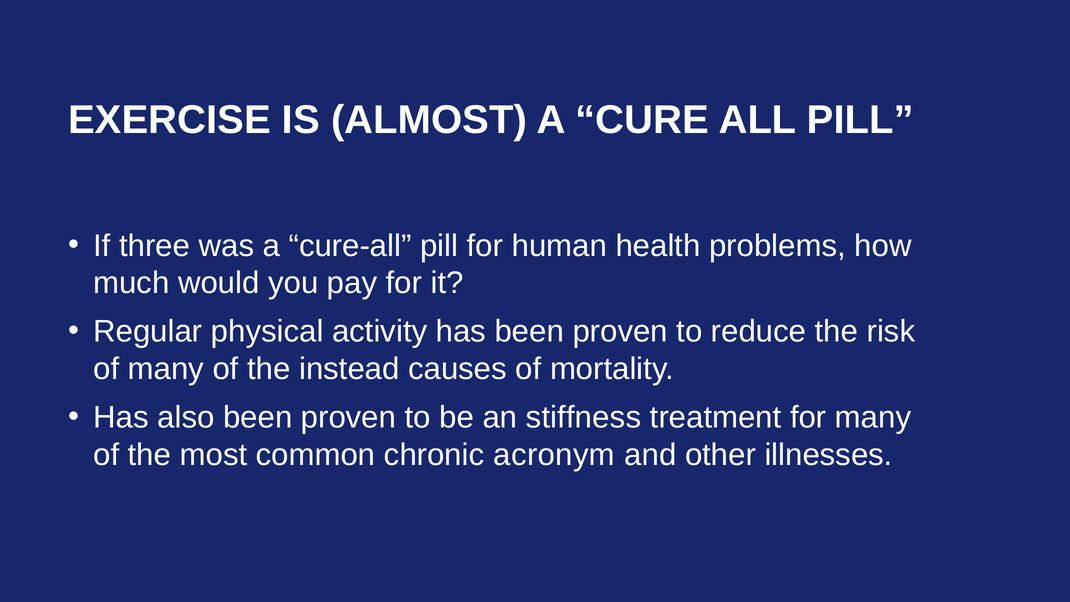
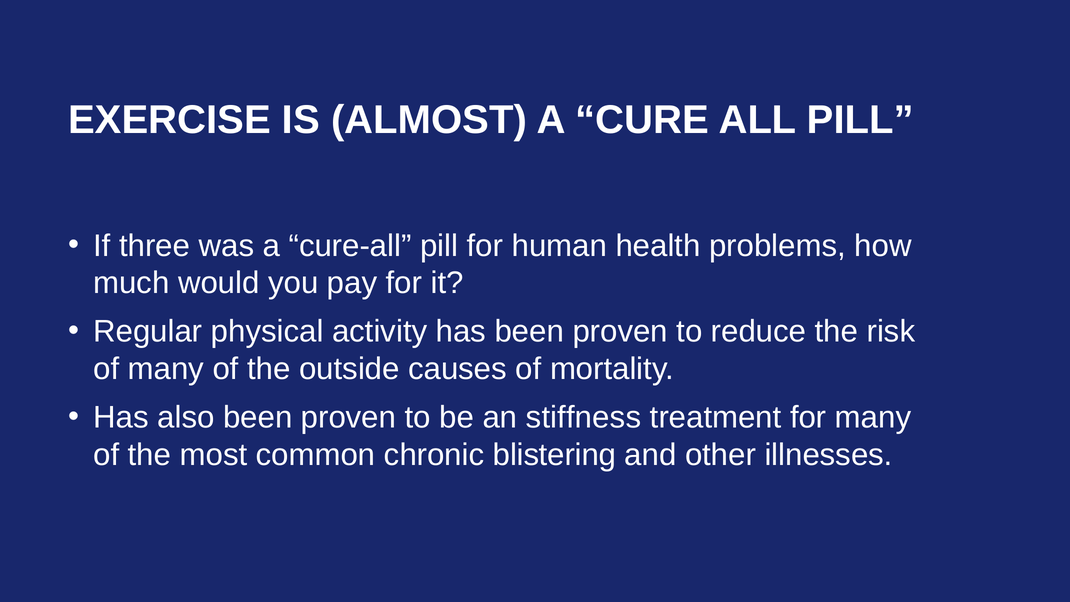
instead: instead -> outside
acronym: acronym -> blistering
